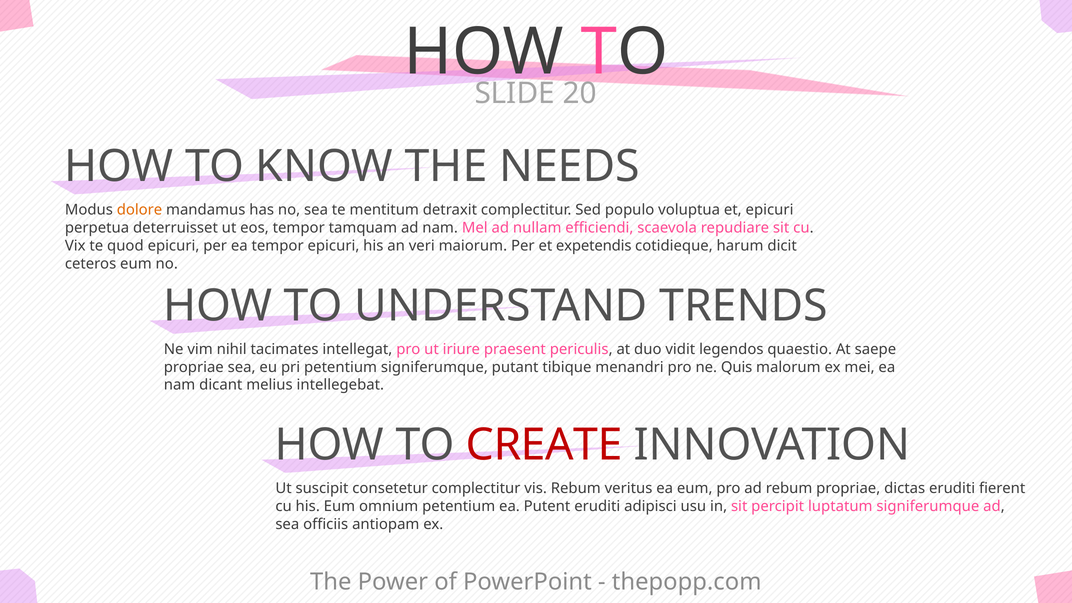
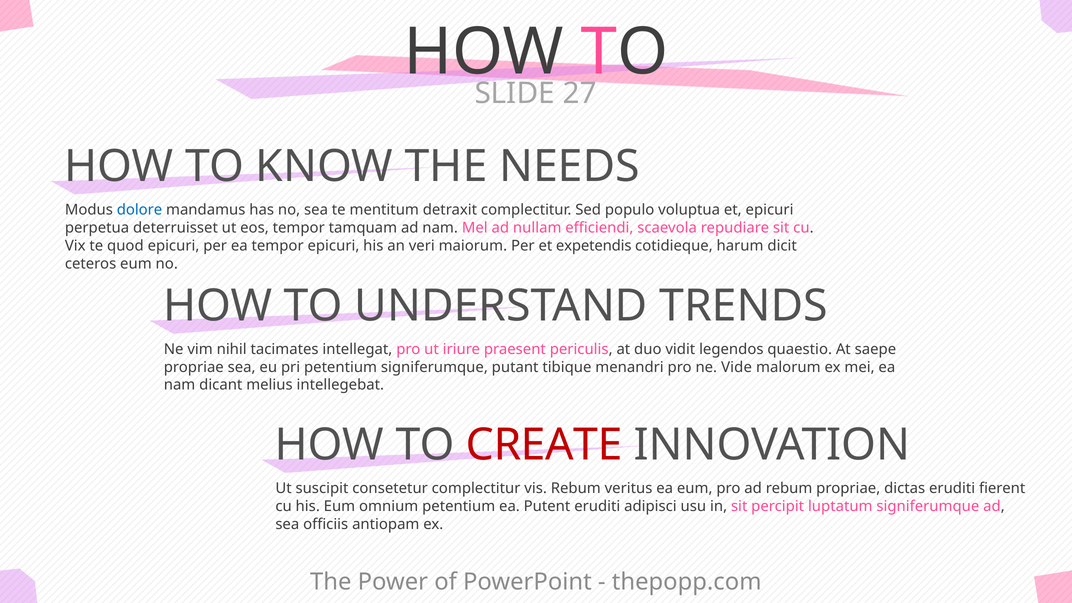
20: 20 -> 27
dolore colour: orange -> blue
Quis: Quis -> Vide
